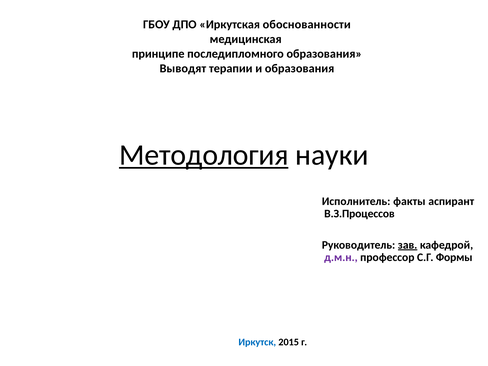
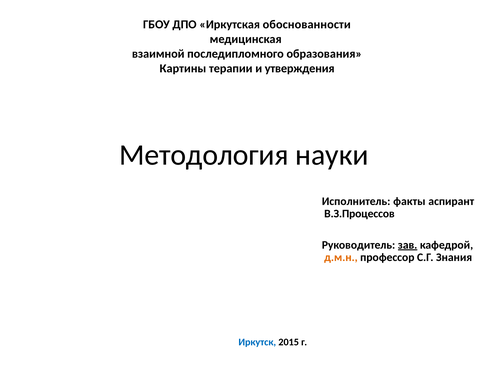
принципе: принципе -> взаимной
Выводят: Выводят -> Картины
и образования: образования -> утверждения
Методология underline: present -> none
д.м.н colour: purple -> orange
Формы: Формы -> Знания
